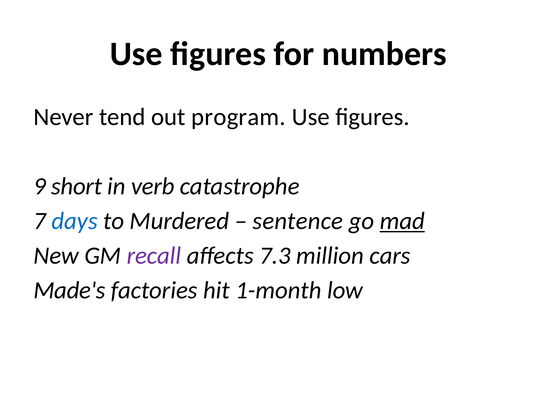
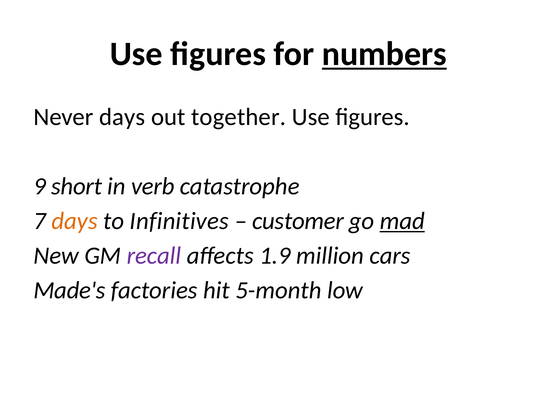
numbers underline: none -> present
Never tend: tend -> days
program: program -> together
days at (75, 221) colour: blue -> orange
Murdered: Murdered -> Infinitives
sentence: sentence -> customer
7.3: 7.3 -> 1.9
1-month: 1-month -> 5-month
